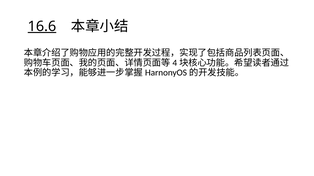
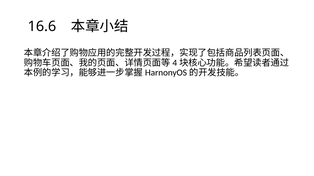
16.6 underline: present -> none
